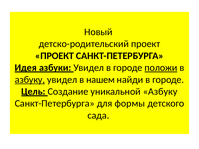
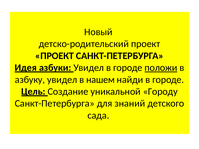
азбуку at (30, 80) underline: present -> none
уникальной Азбуку: Азбуку -> Городу
формы: формы -> знаний
